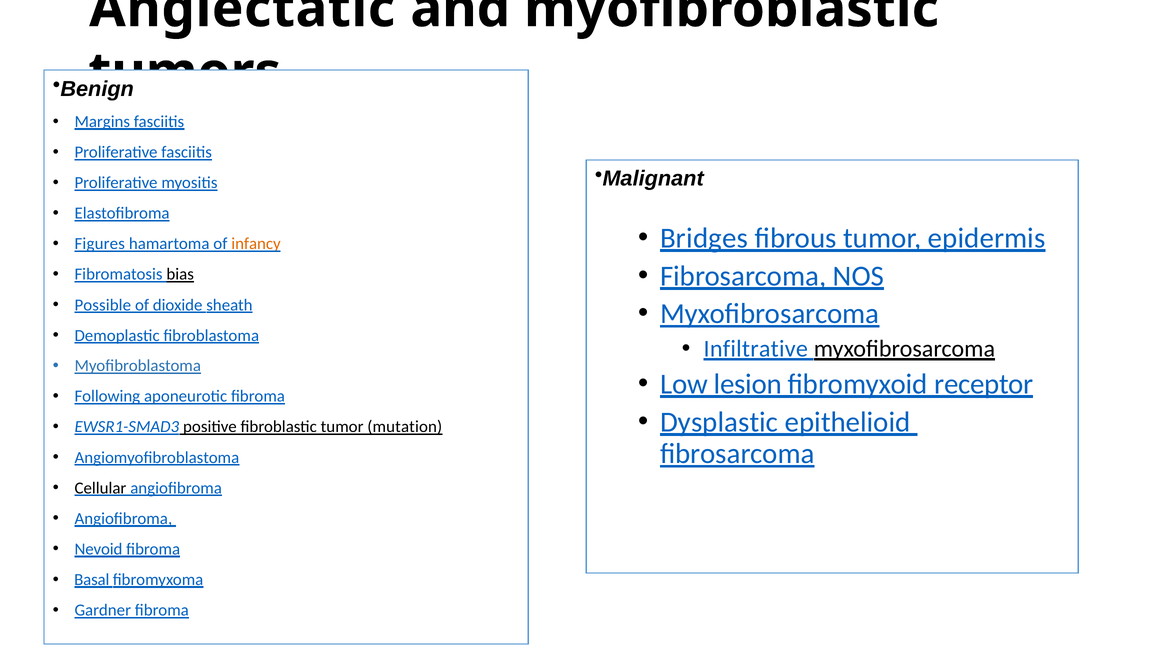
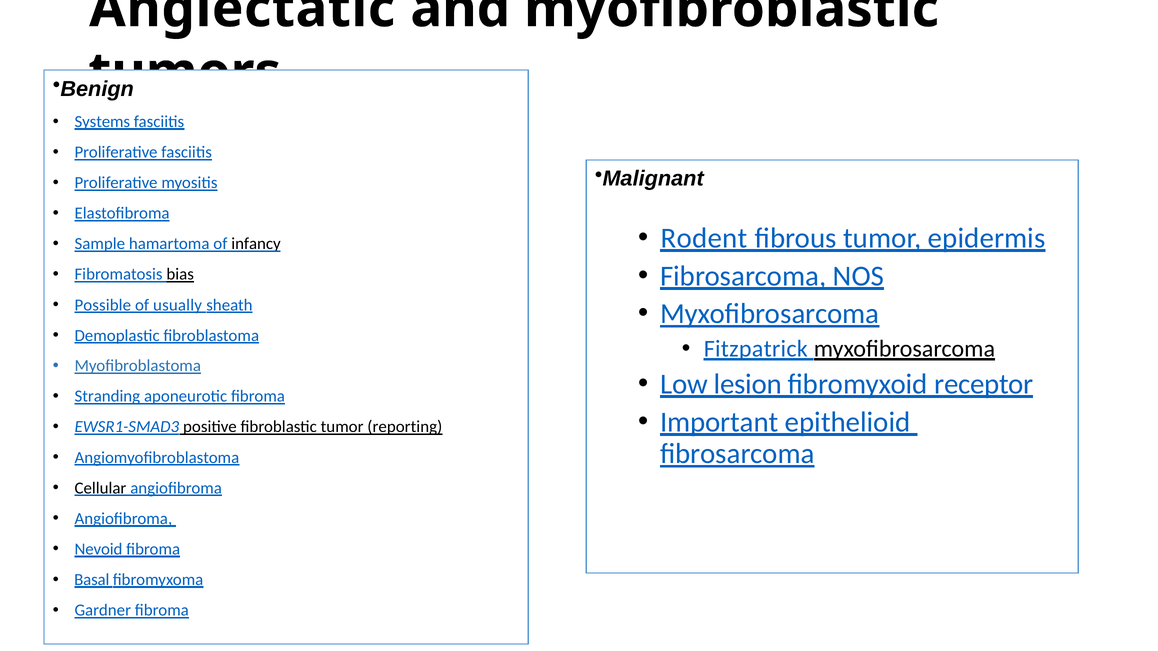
Margins: Margins -> Systems
Bridges: Bridges -> Rodent
Figures: Figures -> Sample
infancy colour: orange -> black
dioxide: dioxide -> usually
Infiltrative: Infiltrative -> Fitzpatrick
Following: Following -> Stranding
Dysplastic: Dysplastic -> Important
mutation: mutation -> reporting
